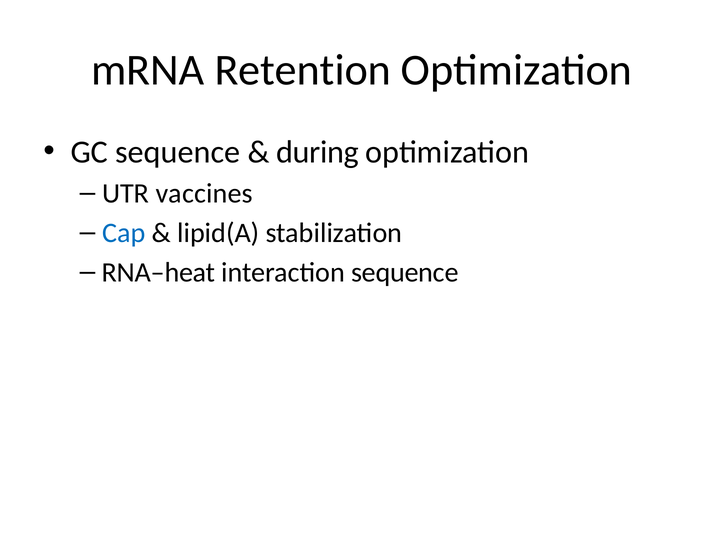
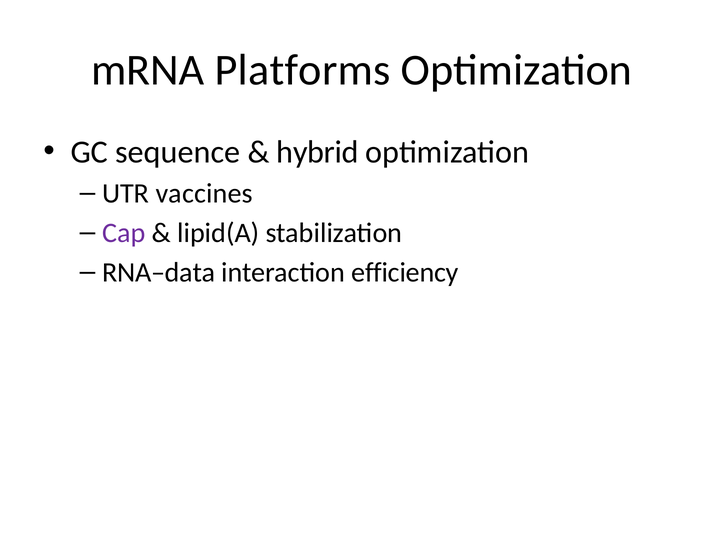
Retention: Retention -> Platforms
during: during -> hybrid
Cap colour: blue -> purple
RNA–heat: RNA–heat -> RNA–data
interaction sequence: sequence -> efficiency
